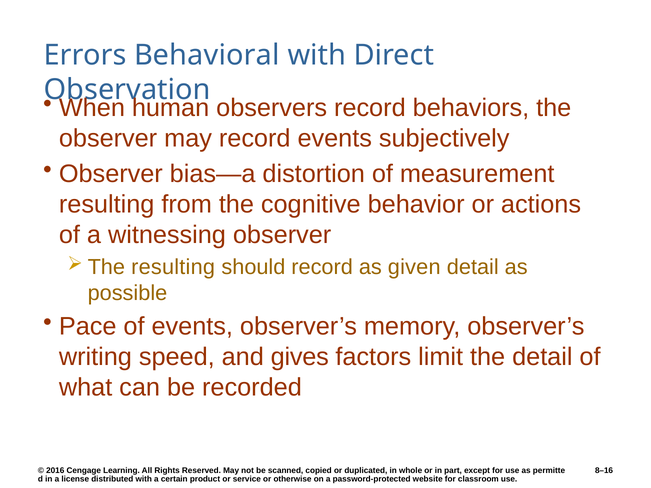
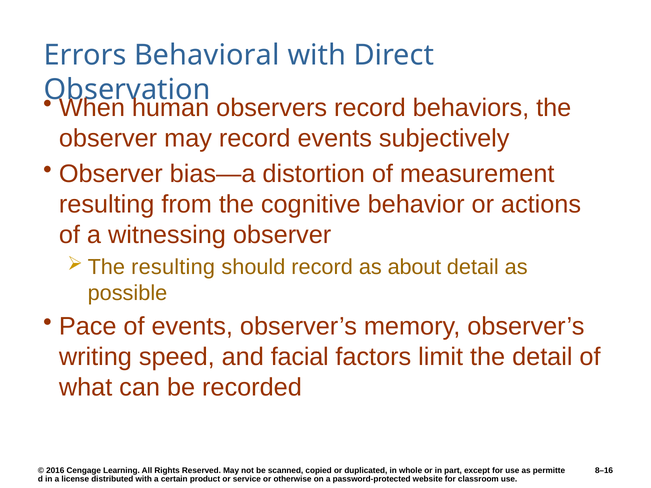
given: given -> about
gives: gives -> facial
